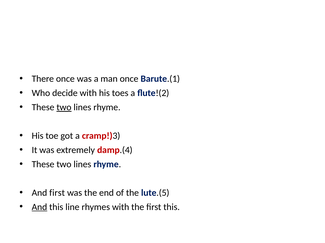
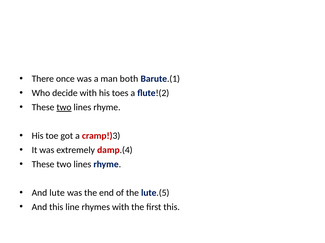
man once: once -> both
And first: first -> lute
And at (39, 208) underline: present -> none
